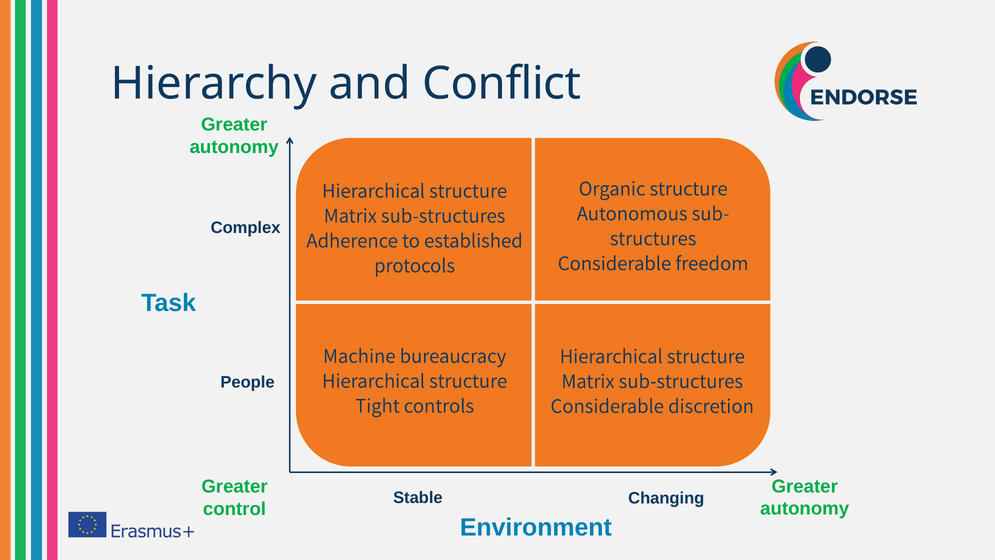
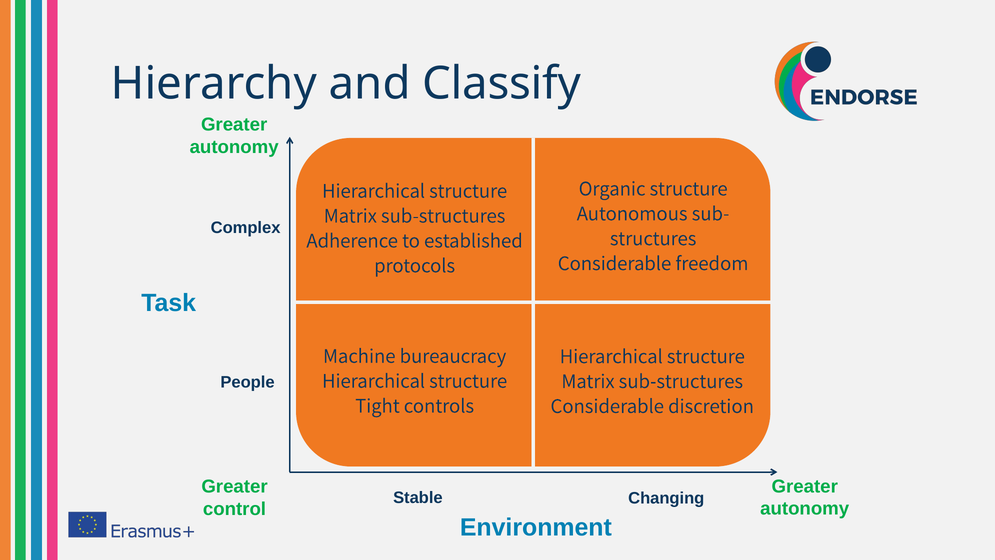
Conflict: Conflict -> Classify
